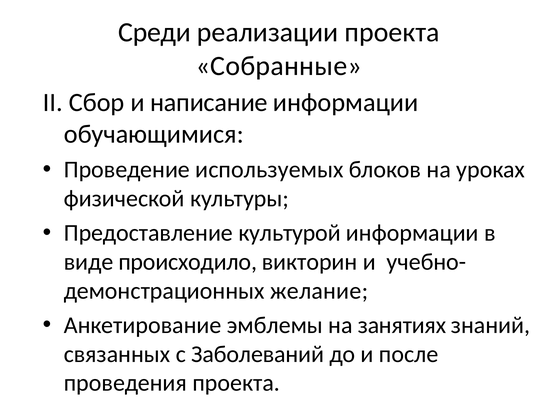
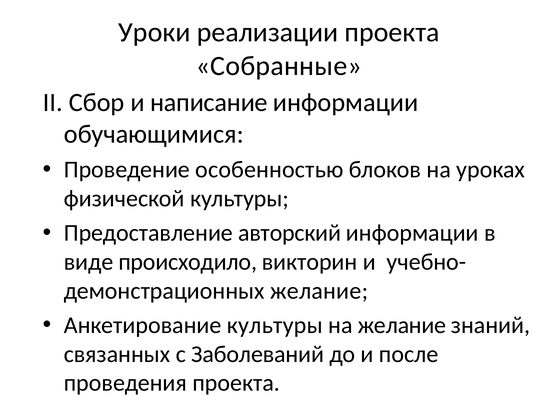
Среди: Среди -> Уроки
используемых: используемых -> особенностью
культурой: культурой -> авторский
Анкетирование эмблемы: эмблемы -> культуры
на занятиях: занятиях -> желание
